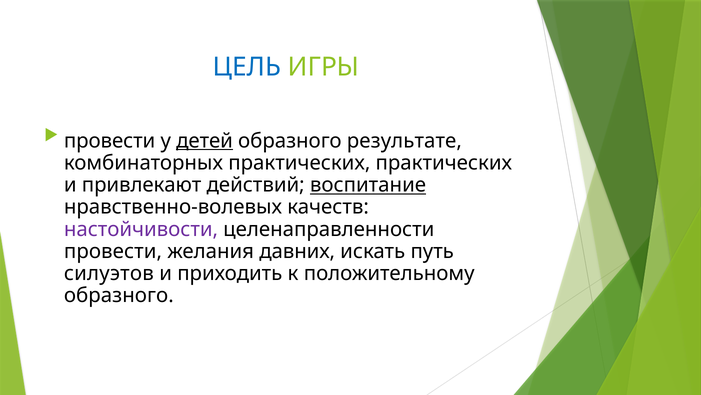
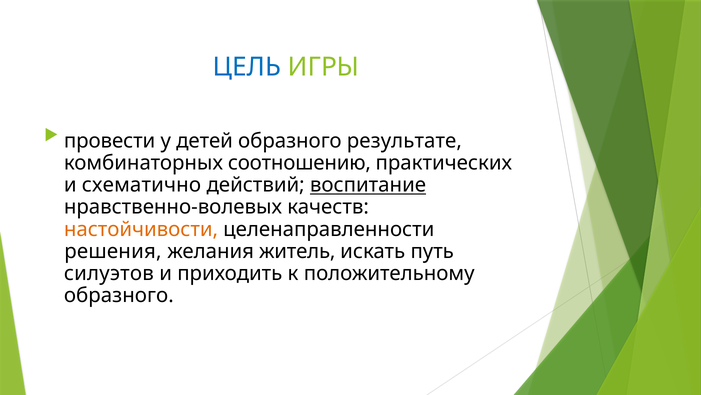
детей underline: present -> none
комбинаторных практических: практических -> соотношению
привлекают: привлекают -> схематично
настойчивости colour: purple -> orange
провести at (113, 251): провести -> решения
давних: давних -> житель
